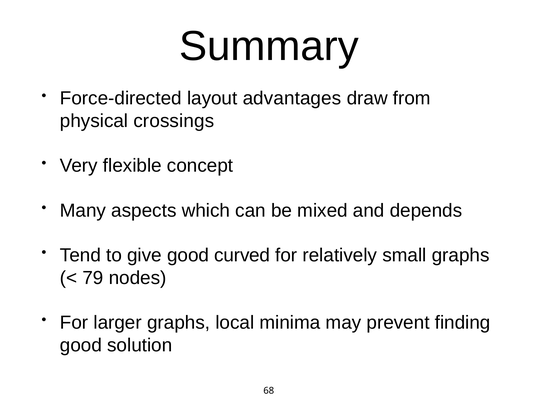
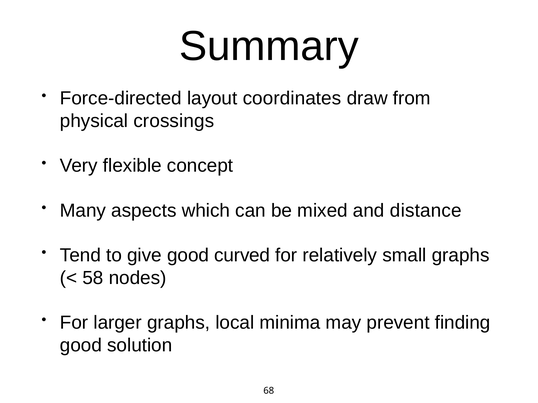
advantages: advantages -> coordinates
depends: depends -> distance
79: 79 -> 58
